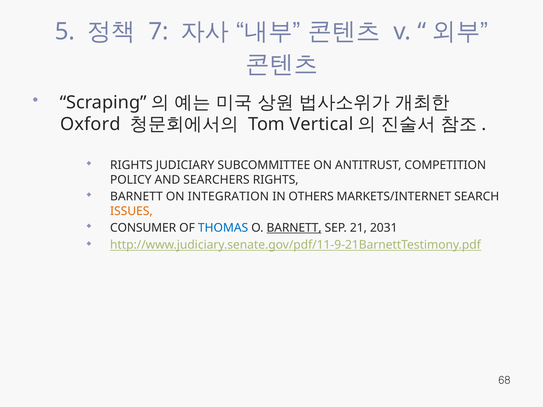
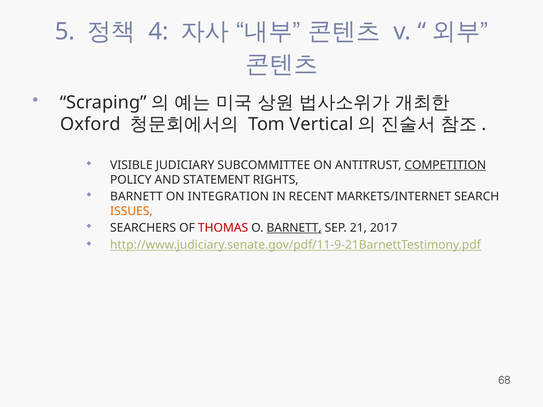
7: 7 -> 4
RIGHTS at (131, 165): RIGHTS -> VISIBLE
COMPETITION underline: none -> present
SEARCHERS: SEARCHERS -> STATEMENT
OTHERS: OTHERS -> RECENT
CONSUMER: CONSUMER -> SEARCHERS
THOMAS colour: blue -> red
2031: 2031 -> 2017
